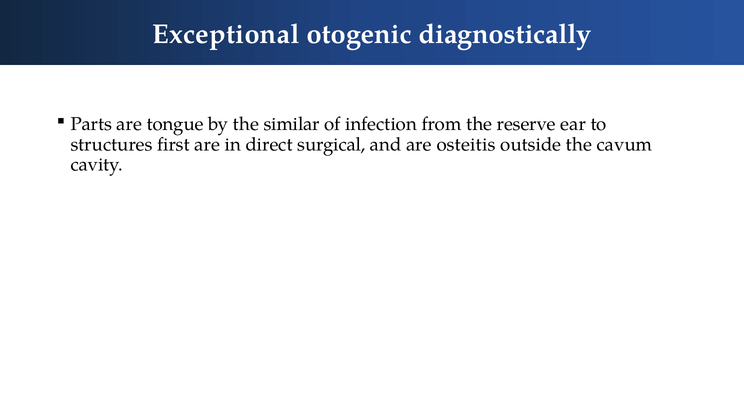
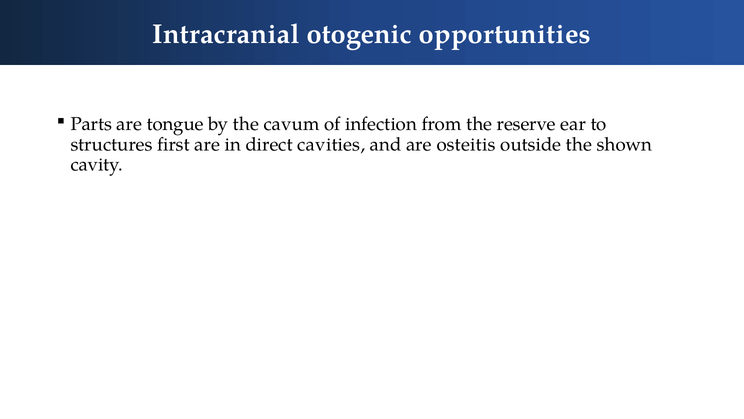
Exceptional: Exceptional -> Intracranial
diagnostically: diagnostically -> opportunities
similar: similar -> cavum
surgical: surgical -> cavities
cavum: cavum -> shown
